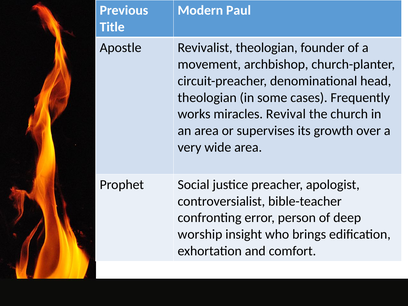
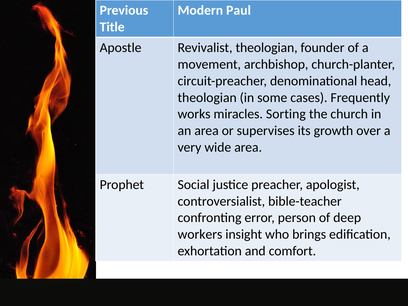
Revival: Revival -> Sorting
worship: worship -> workers
